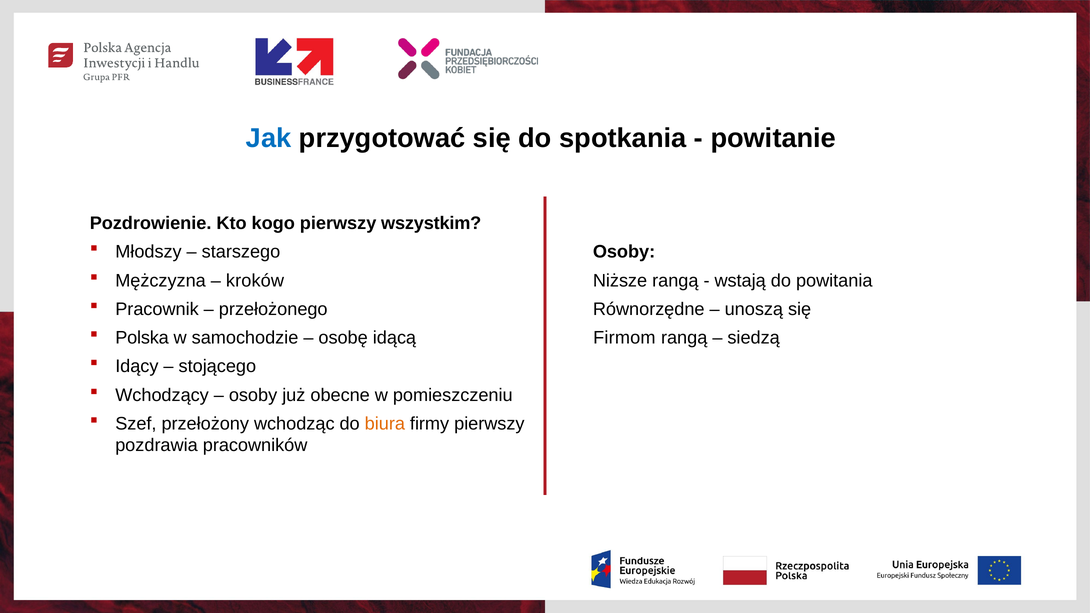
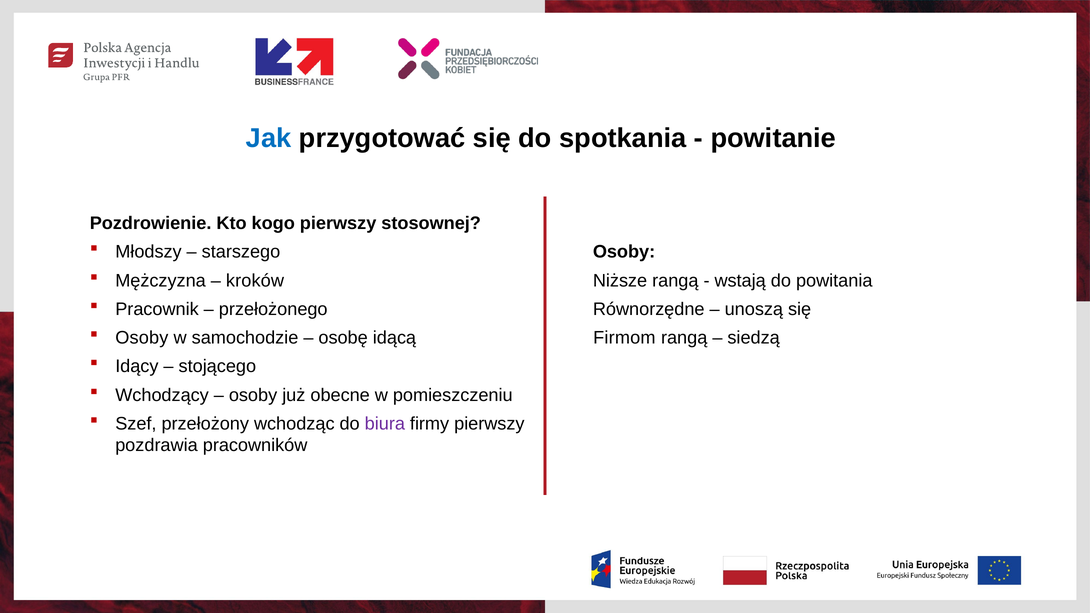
wszystkim: wszystkim -> stosownej
Polska at (142, 338): Polska -> Osoby
biura colour: orange -> purple
